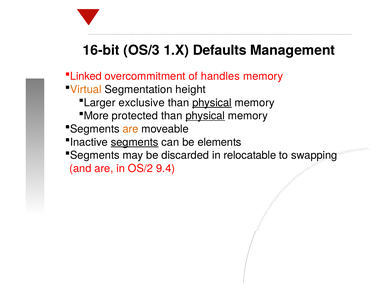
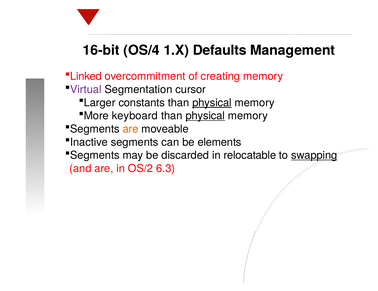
OS/3: OS/3 -> OS/4
handles: handles -> creating
Virtual colour: orange -> purple
height: height -> cursor
exclusive: exclusive -> constants
protected: protected -> keyboard
segments at (135, 142) underline: present -> none
swapping underline: none -> present
9.4: 9.4 -> 6.3
